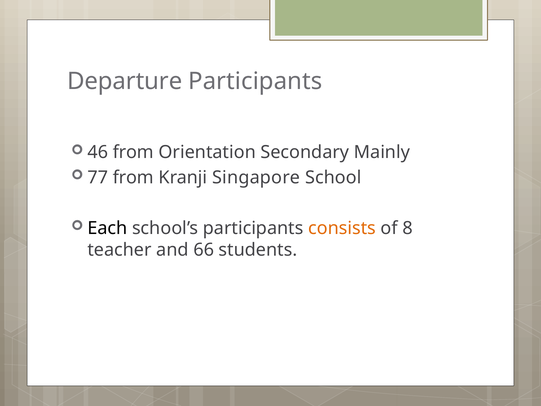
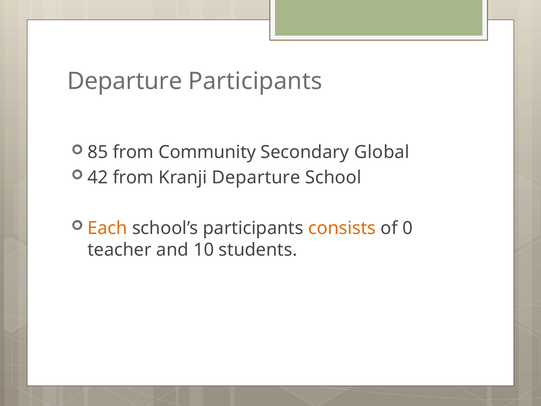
46: 46 -> 85
Orientation: Orientation -> Community
Mainly: Mainly -> Global
77: 77 -> 42
Kranji Singapore: Singapore -> Departure
Each colour: black -> orange
8: 8 -> 0
66: 66 -> 10
